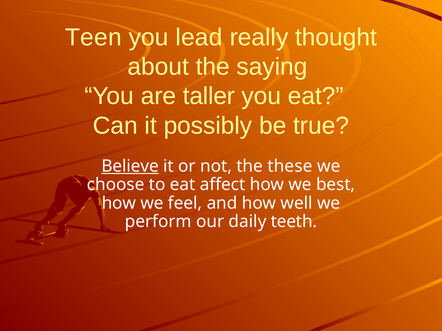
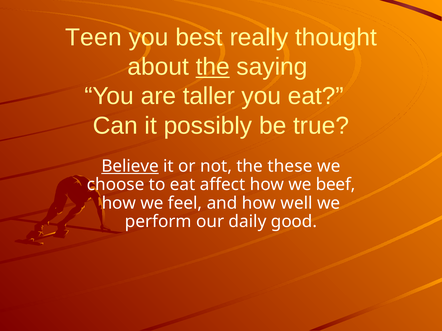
lead: lead -> best
the at (213, 67) underline: none -> present
best: best -> beef
teeth: teeth -> good
